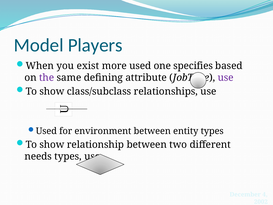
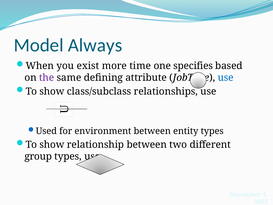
Players: Players -> Always
more used: used -> time
use at (226, 78) colour: purple -> blue
needs: needs -> group
